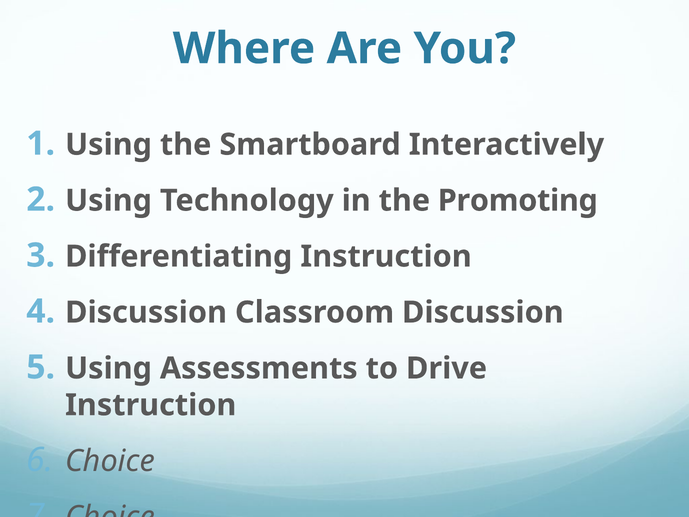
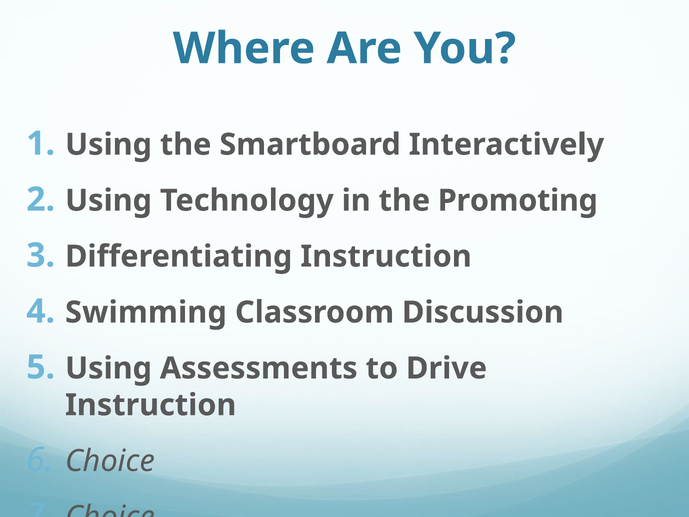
Discussion at (146, 312): Discussion -> Swimming
